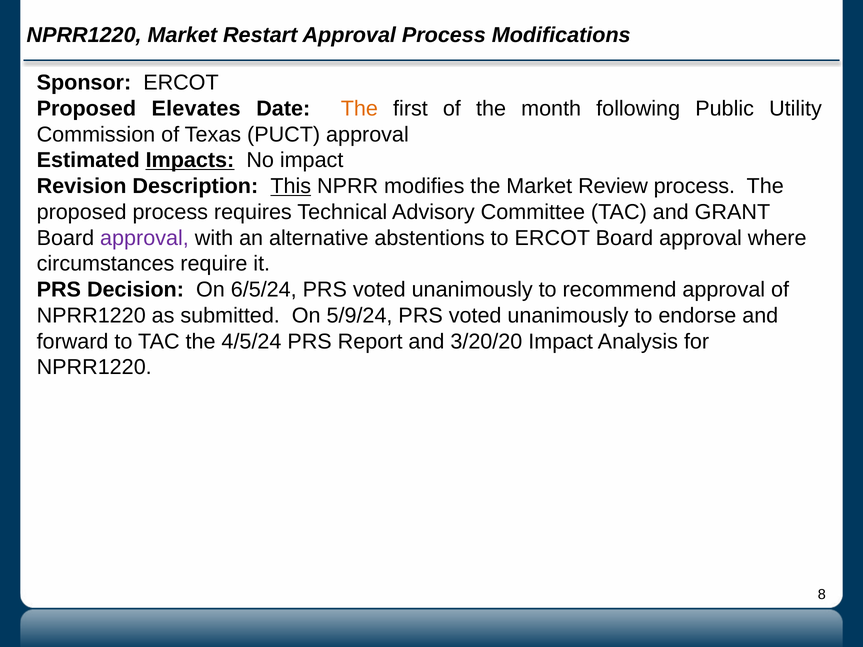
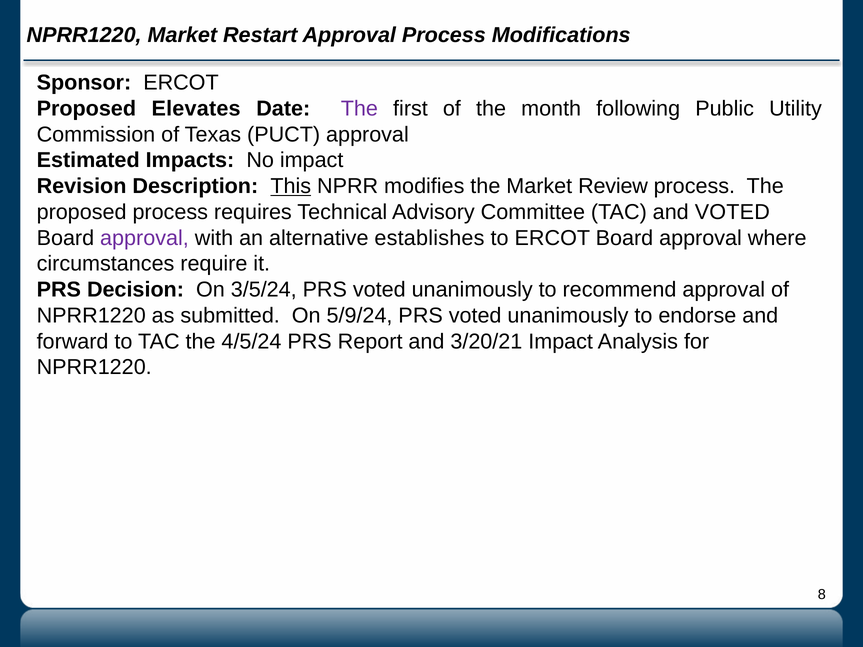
The at (359, 109) colour: orange -> purple
Impacts underline: present -> none
and GRANT: GRANT -> VOTED
abstentions: abstentions -> establishes
6/5/24: 6/5/24 -> 3/5/24
3/20/20: 3/20/20 -> 3/20/21
